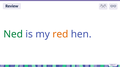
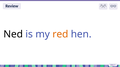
Ned colour: green -> black
